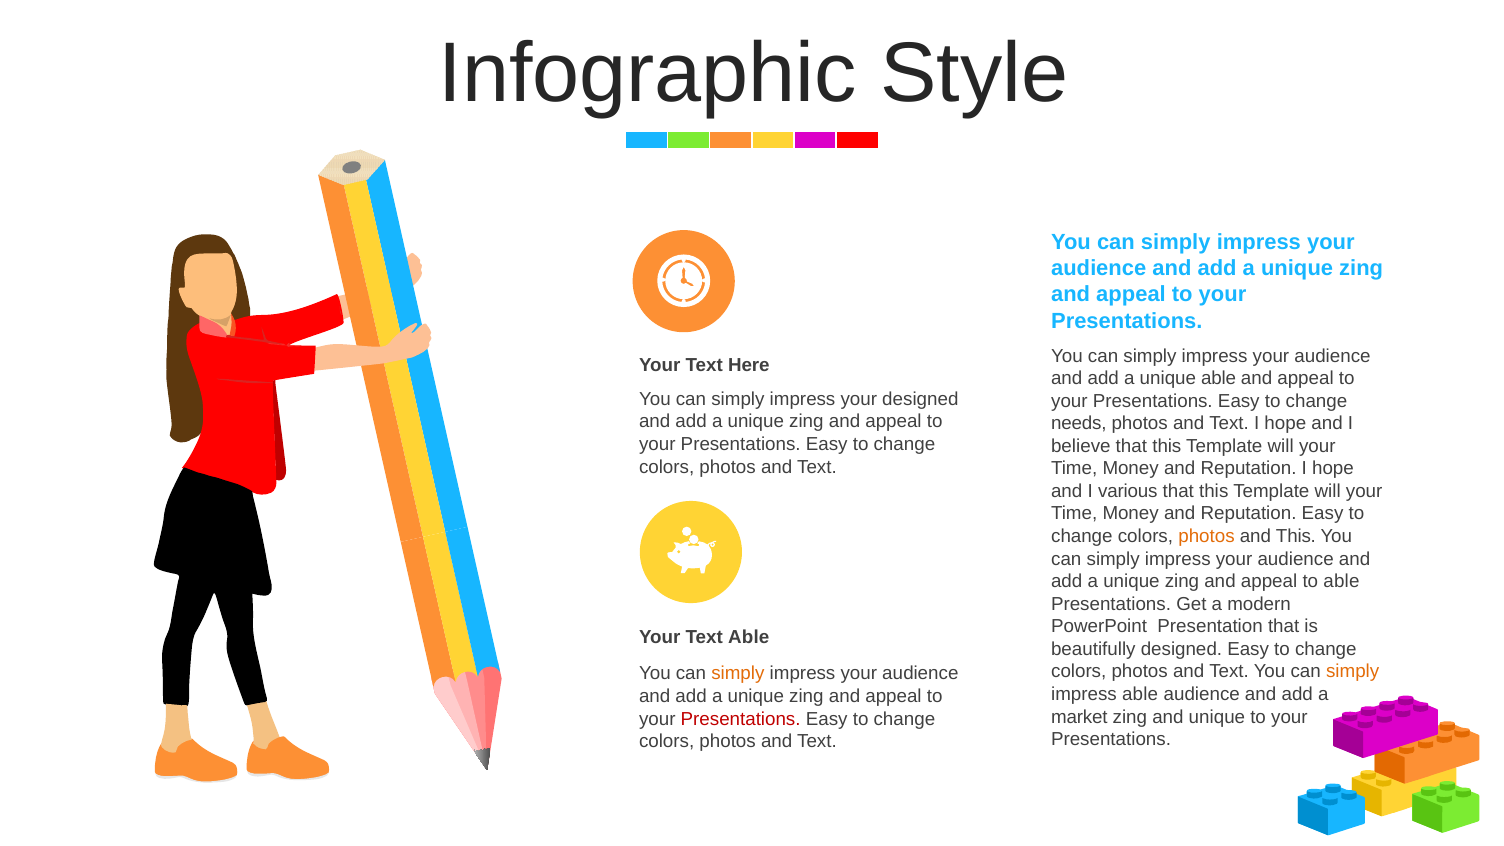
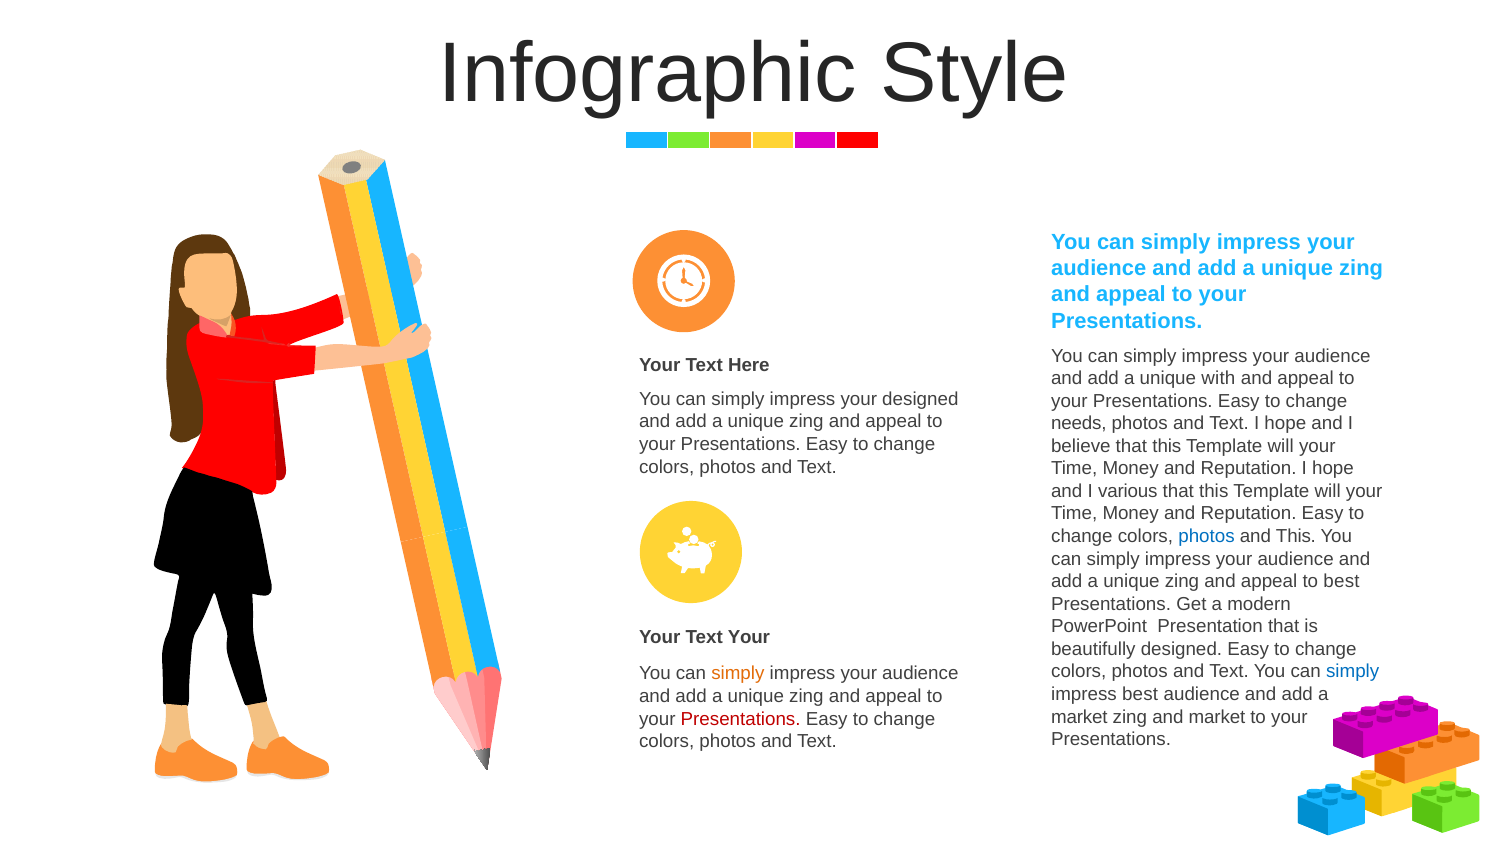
unique able: able -> with
photos at (1207, 536) colour: orange -> blue
to able: able -> best
Your Text Able: Able -> Your
simply at (1353, 672) colour: orange -> blue
impress able: able -> best
and unique: unique -> market
